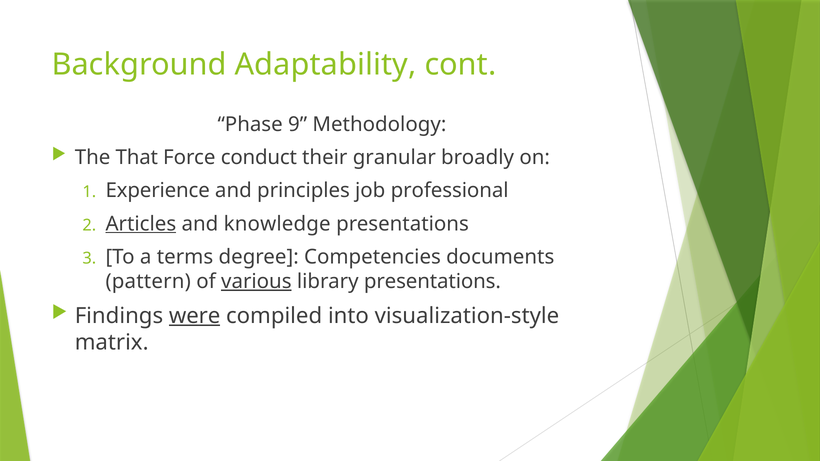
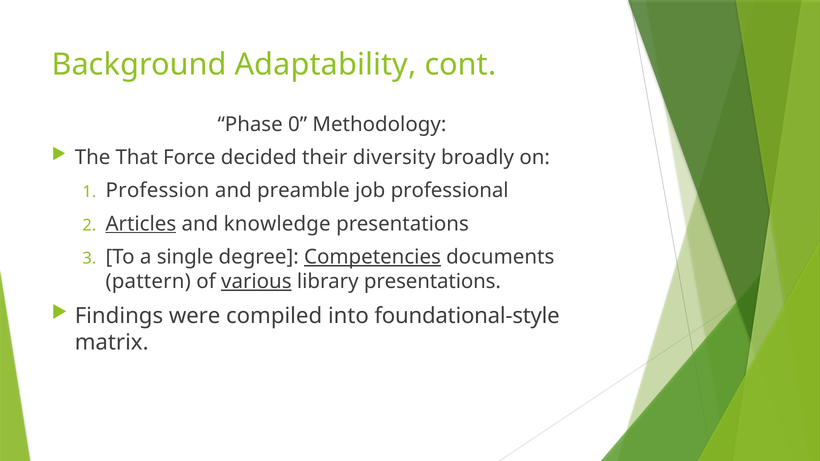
9: 9 -> 0
conduct: conduct -> decided
granular: granular -> diversity
Experience: Experience -> Profession
principles: principles -> preamble
terms: terms -> single
Competencies underline: none -> present
were underline: present -> none
visualization-style: visualization-style -> foundational-style
